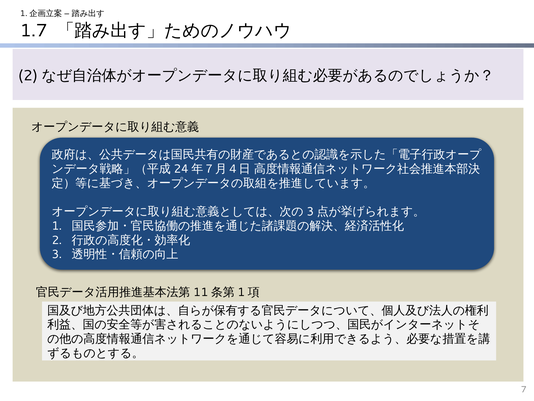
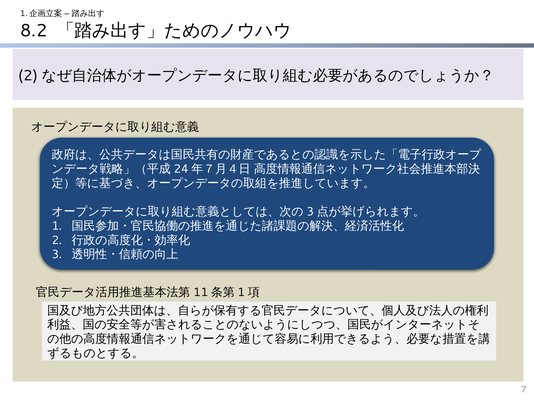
1.7: 1.7 -> 8.2
